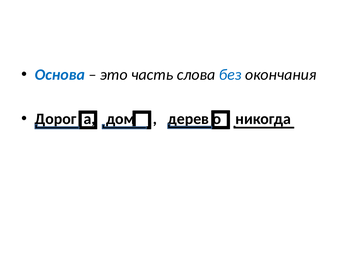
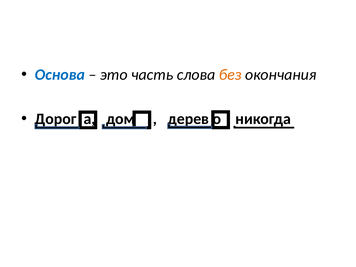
без colour: blue -> orange
